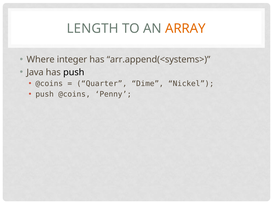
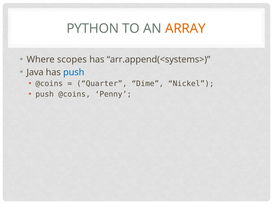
LENGTH: LENGTH -> PYTHON
integer: integer -> scopes
push at (74, 73) colour: black -> blue
